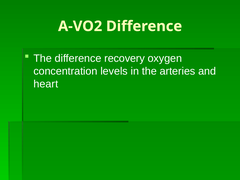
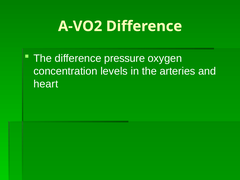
recovery: recovery -> pressure
